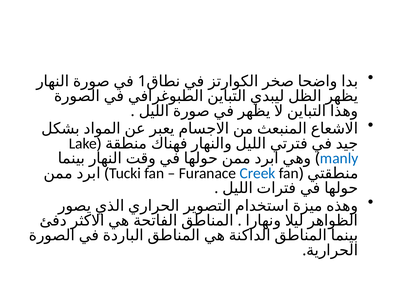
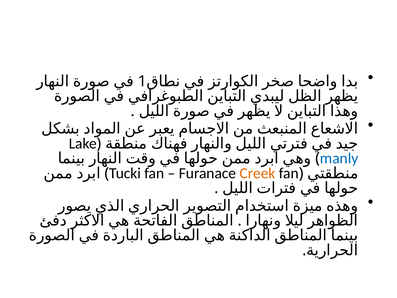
Creek colour: blue -> orange
